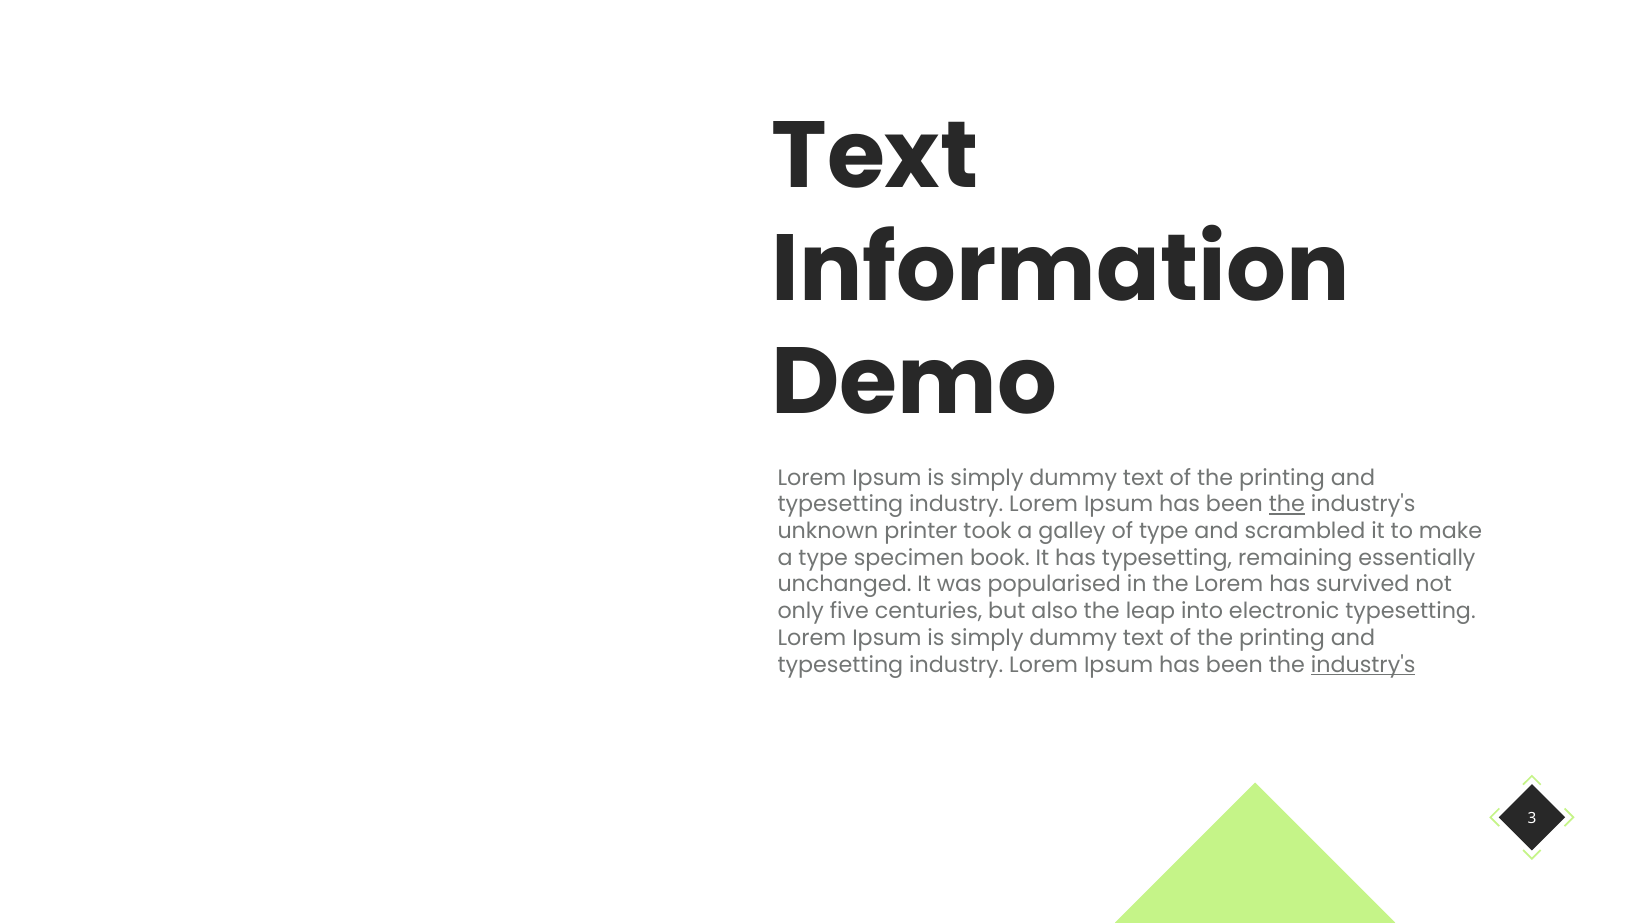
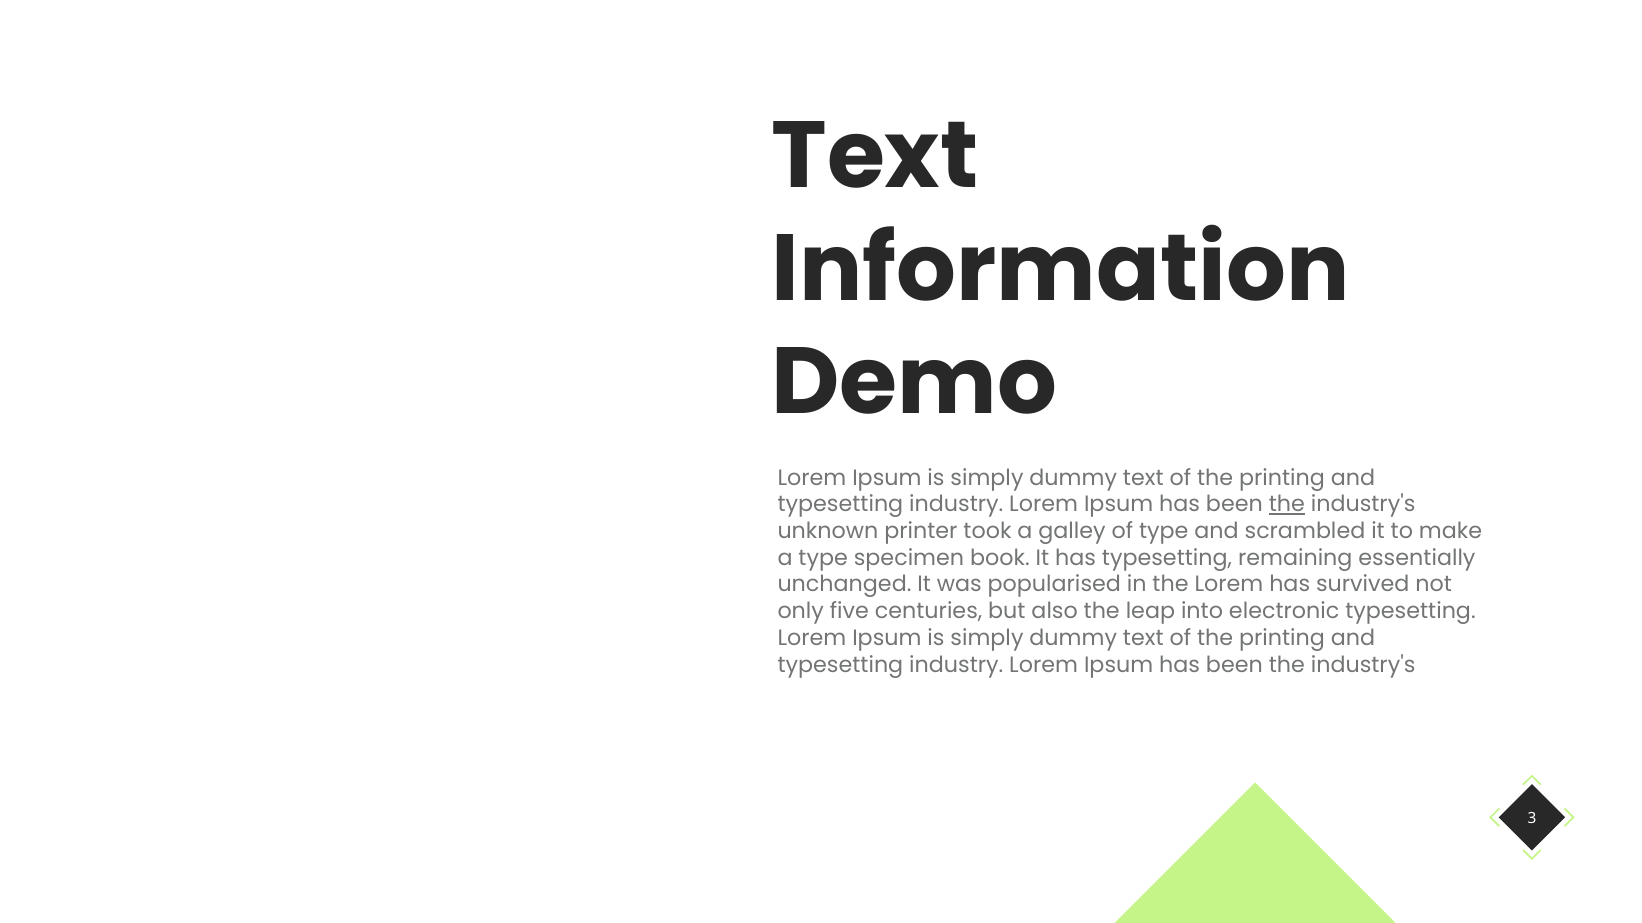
industry's at (1363, 665) underline: present -> none
